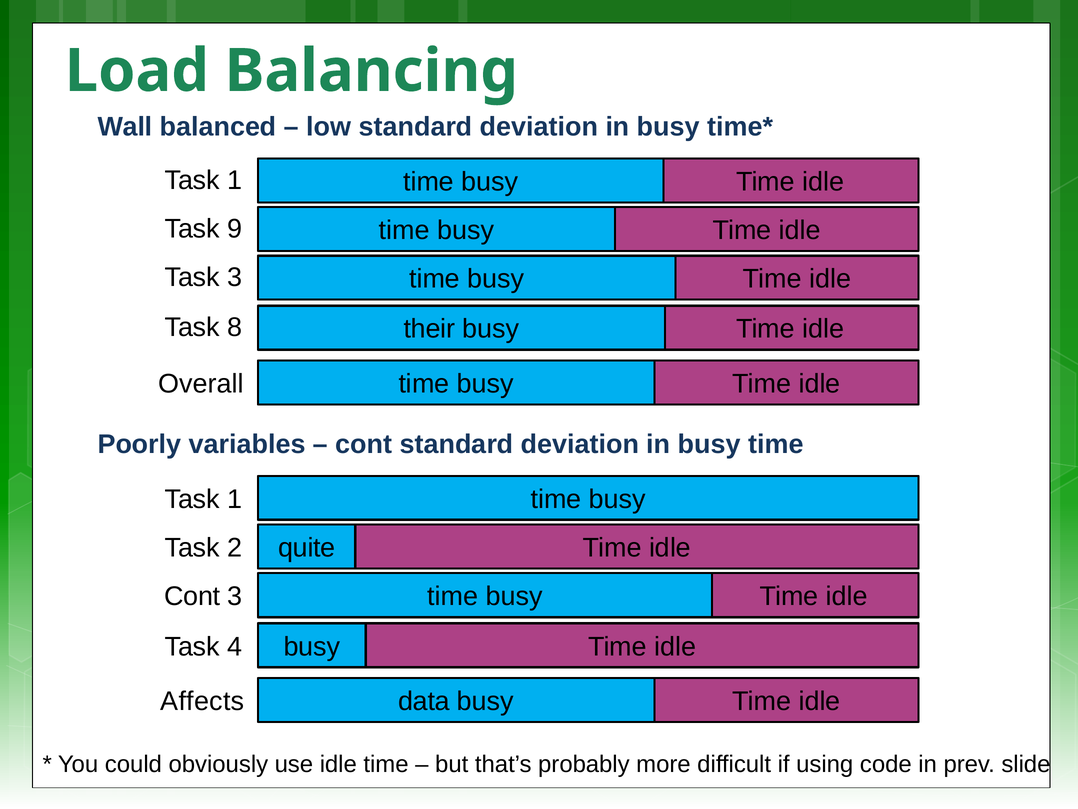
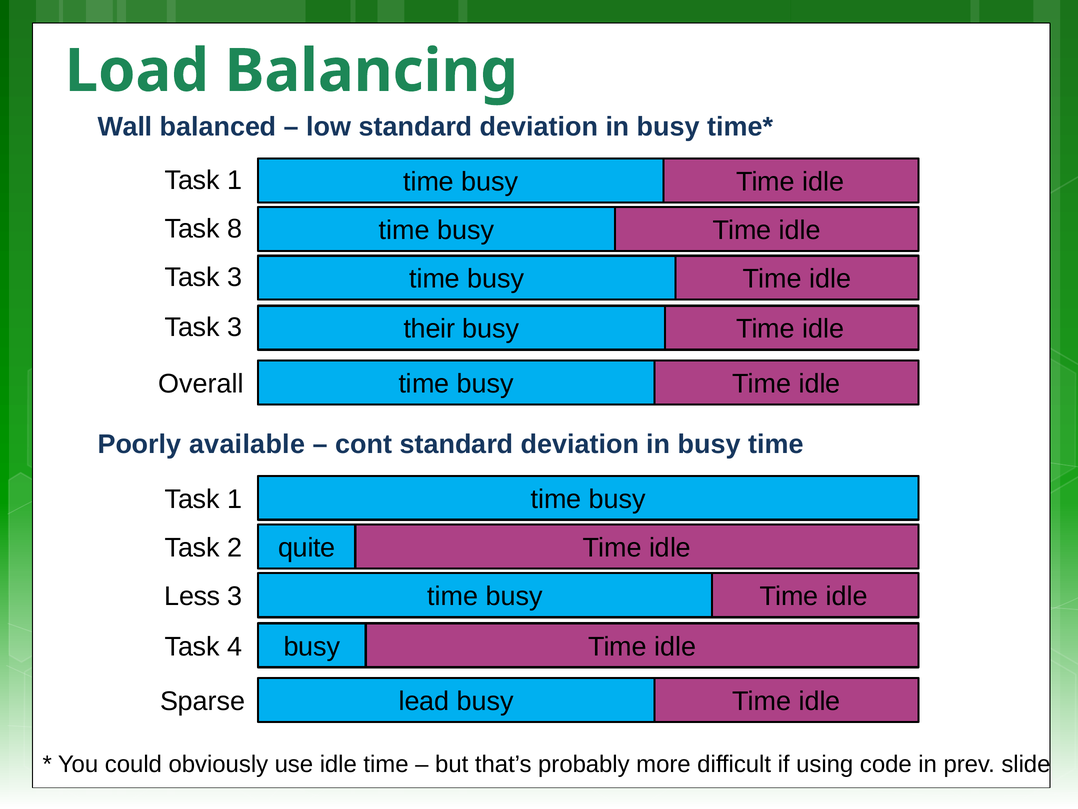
9: 9 -> 8
8 at (235, 327): 8 -> 3
variables: variables -> available
Cont at (192, 596): Cont -> Less
Affects: Affects -> Sparse
data: data -> lead
